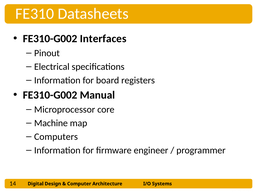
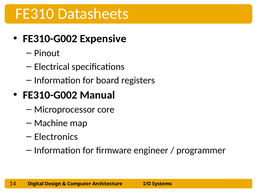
Interfaces: Interfaces -> Expensive
Computers: Computers -> Electronics
